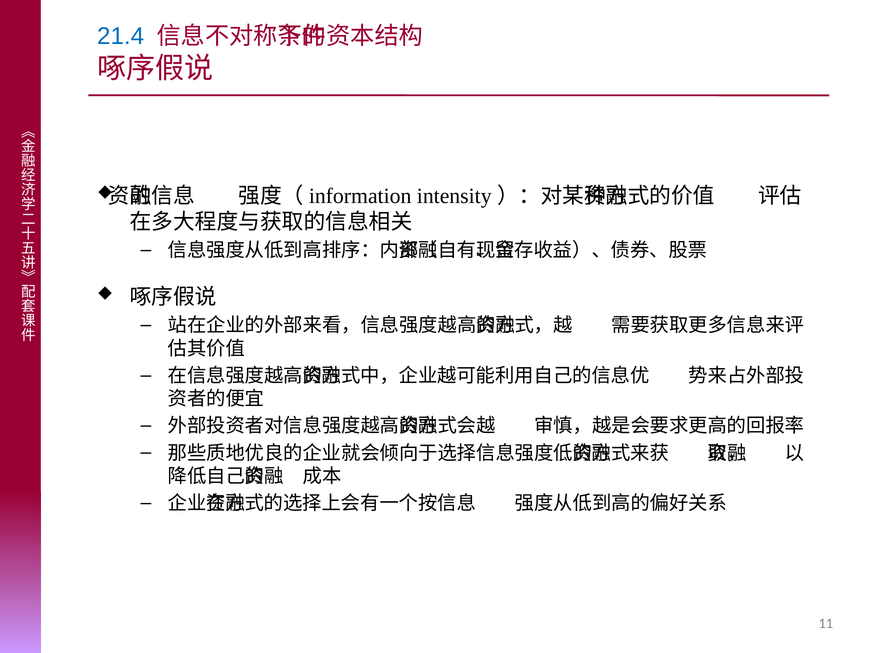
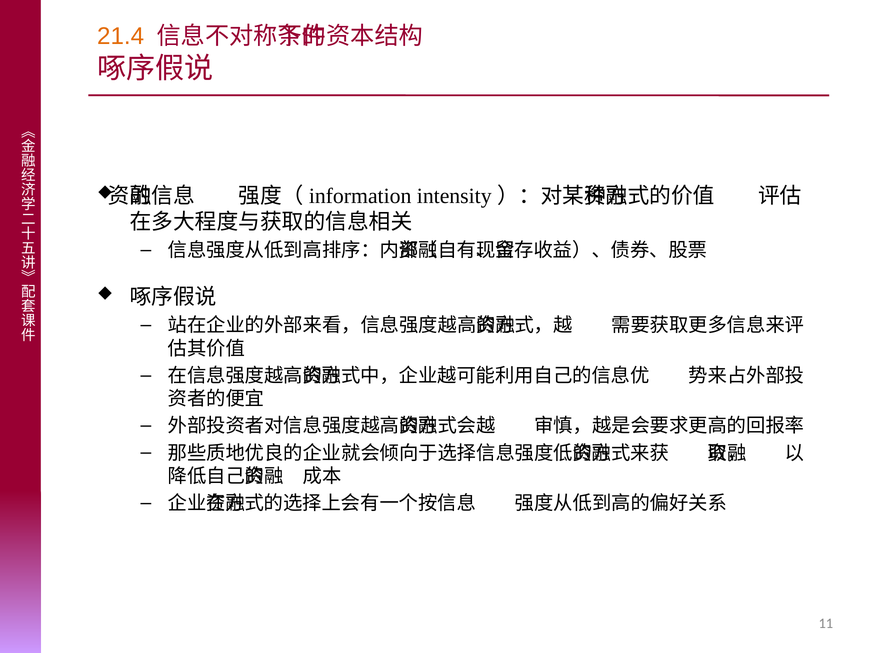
21.4 colour: blue -> orange
